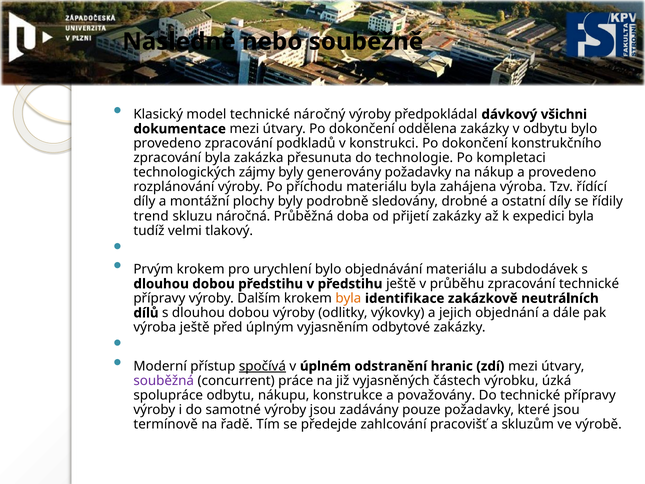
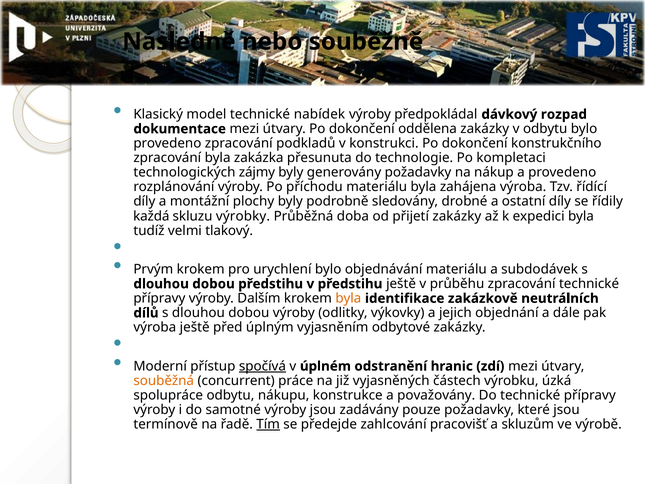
náročný: náročný -> nabídek
všichni: všichni -> rozpad
trend: trend -> každá
náročná: náročná -> výrobky
souběžná colour: purple -> orange
Tím underline: none -> present
